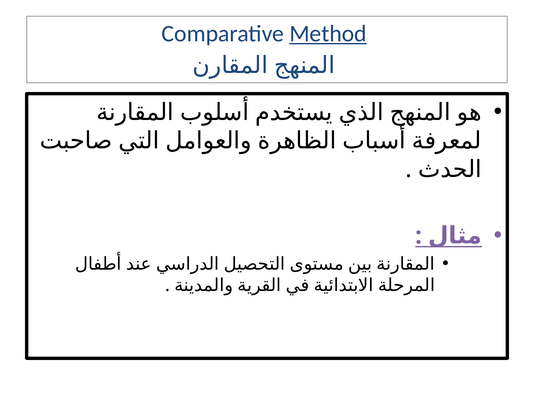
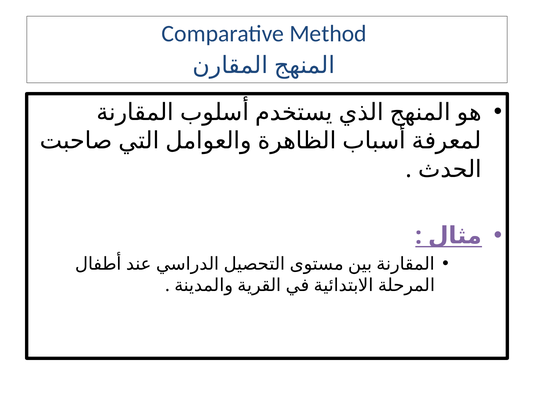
Method underline: present -> none
